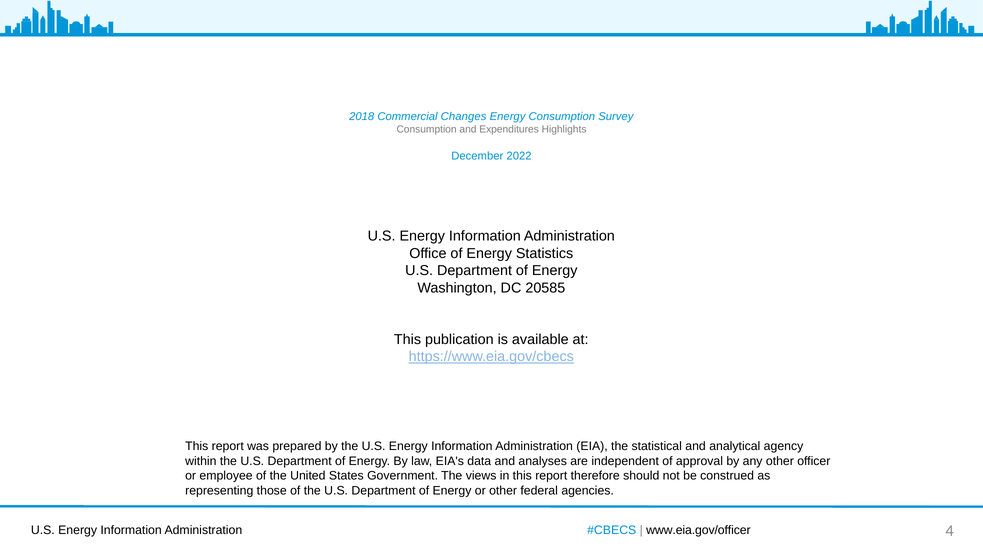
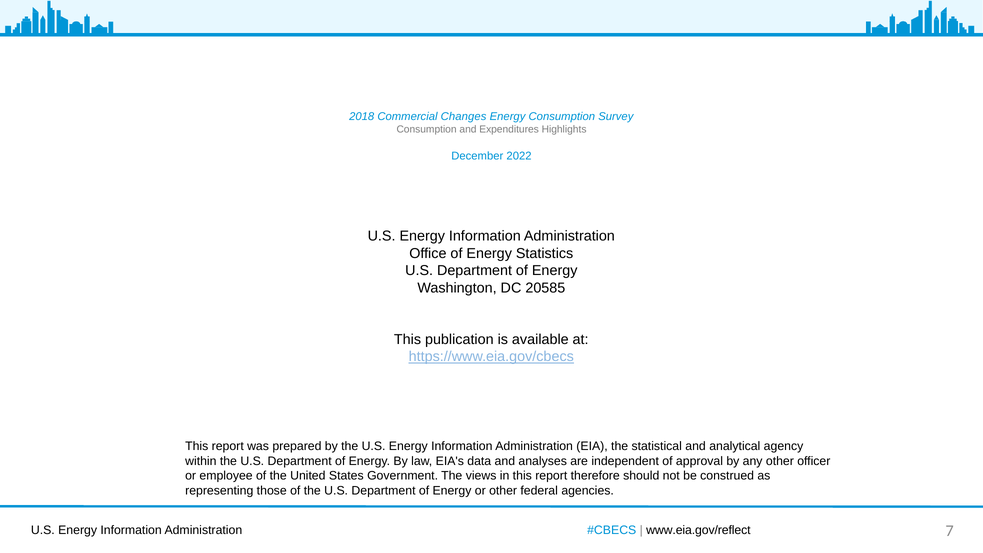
4: 4 -> 7
www.eia.gov/officer: www.eia.gov/officer -> www.eia.gov/reflect
